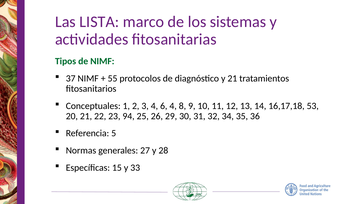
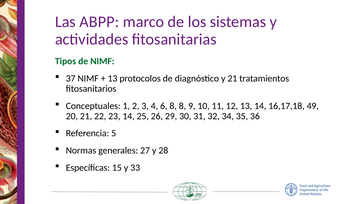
LISTA: LISTA -> ABPP
55 at (113, 78): 55 -> 13
6 4: 4 -> 8
53: 53 -> 49
23 94: 94 -> 14
